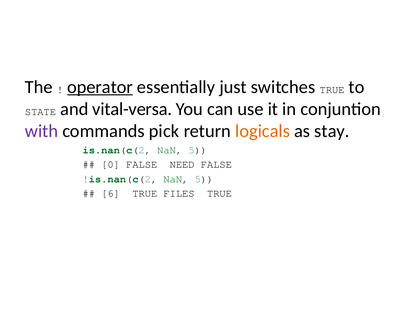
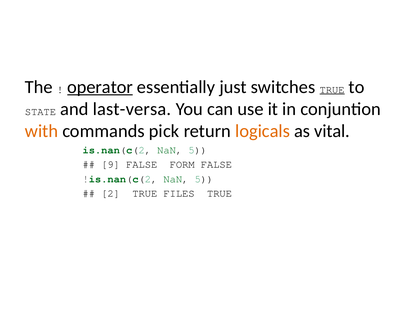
TRUE at (332, 90) underline: none -> present
vital-versa: vital-versa -> last-versa
with colour: purple -> orange
stay: stay -> vital
0: 0 -> 9
NEED: NEED -> FORM
6: 6 -> 2
